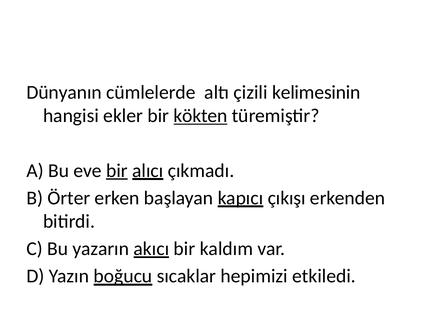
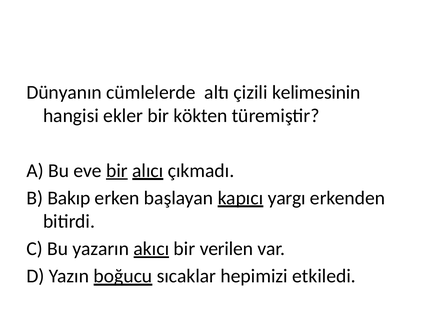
kökten underline: present -> none
Örter: Örter -> Bakıp
çıkışı: çıkışı -> yargı
kaldım: kaldım -> verilen
